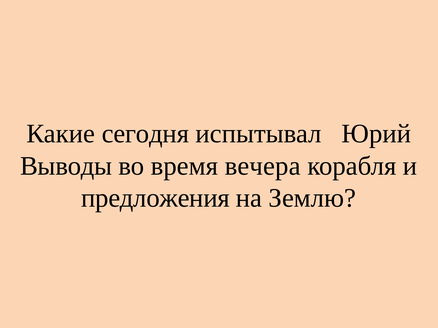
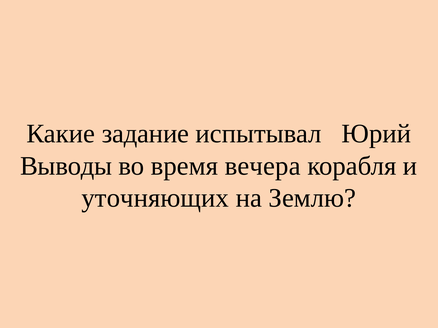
сегодня: сегодня -> задание
предложения: предложения -> уточняющих
